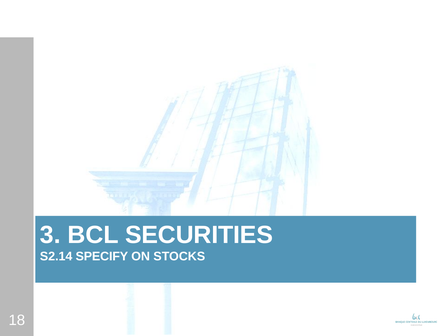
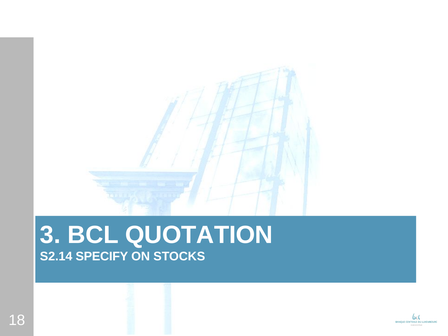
SECURITIES: SECURITIES -> QUOTATION
